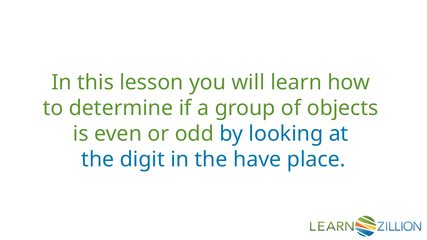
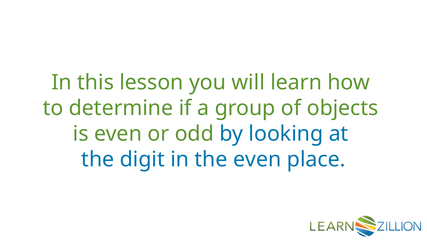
the have: have -> even
